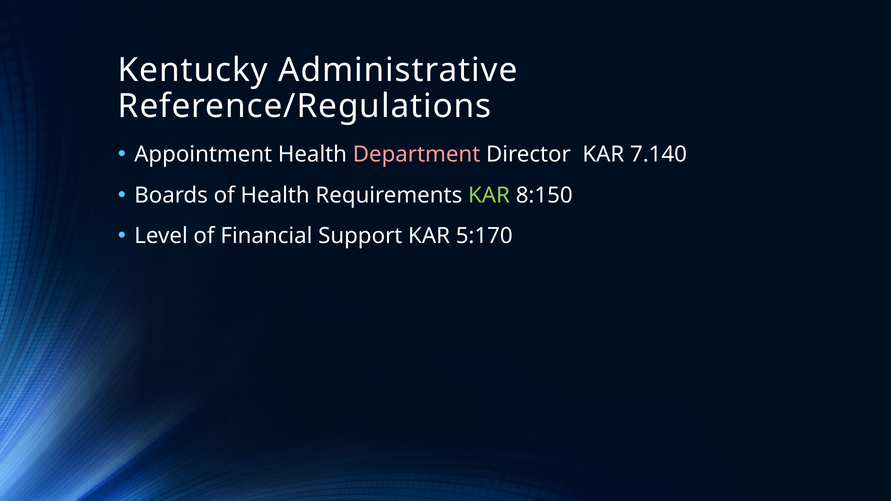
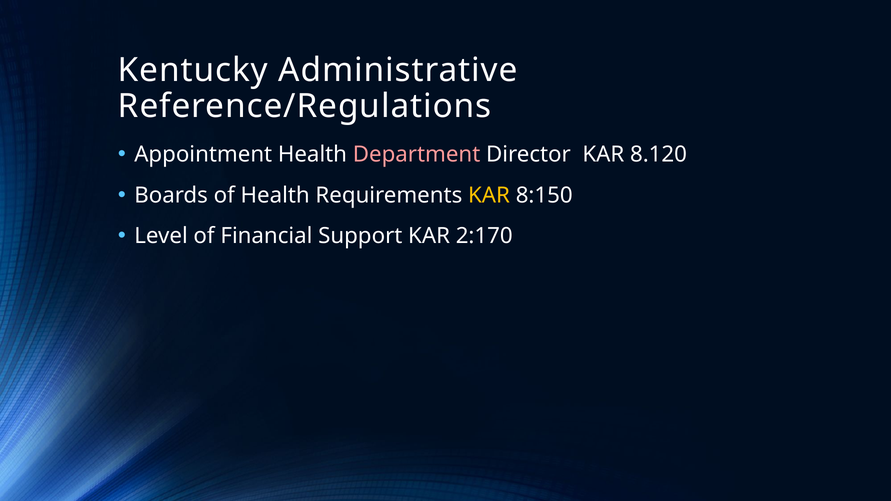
7.140: 7.140 -> 8.120
KAR at (489, 195) colour: light green -> yellow
5:170: 5:170 -> 2:170
